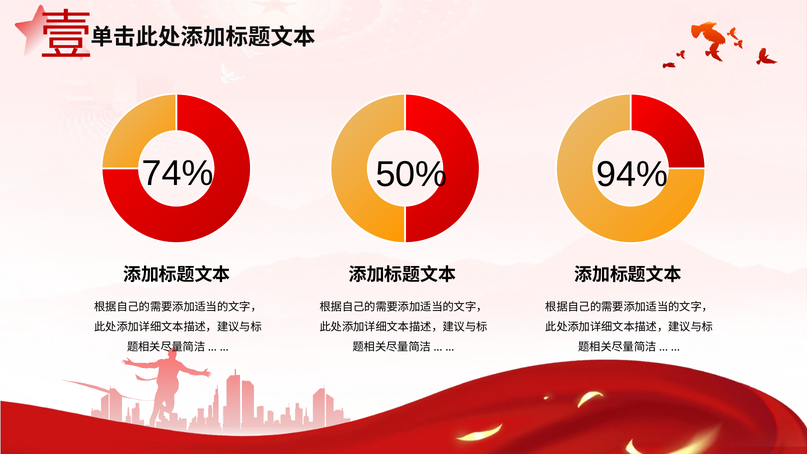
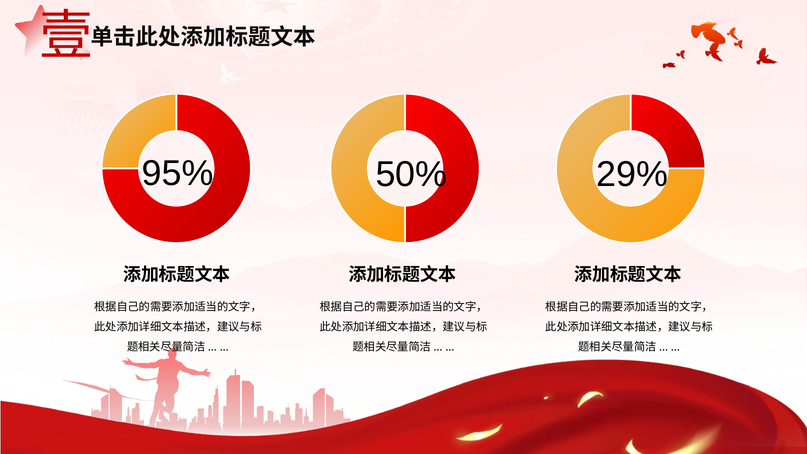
74%: 74% -> 95%
94%: 94% -> 29%
